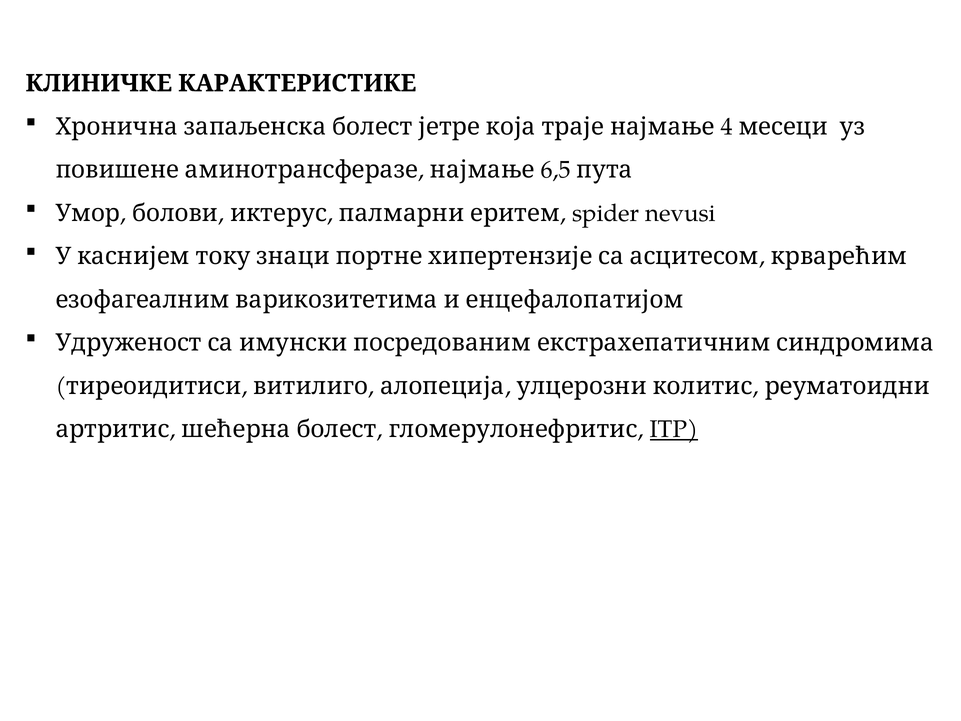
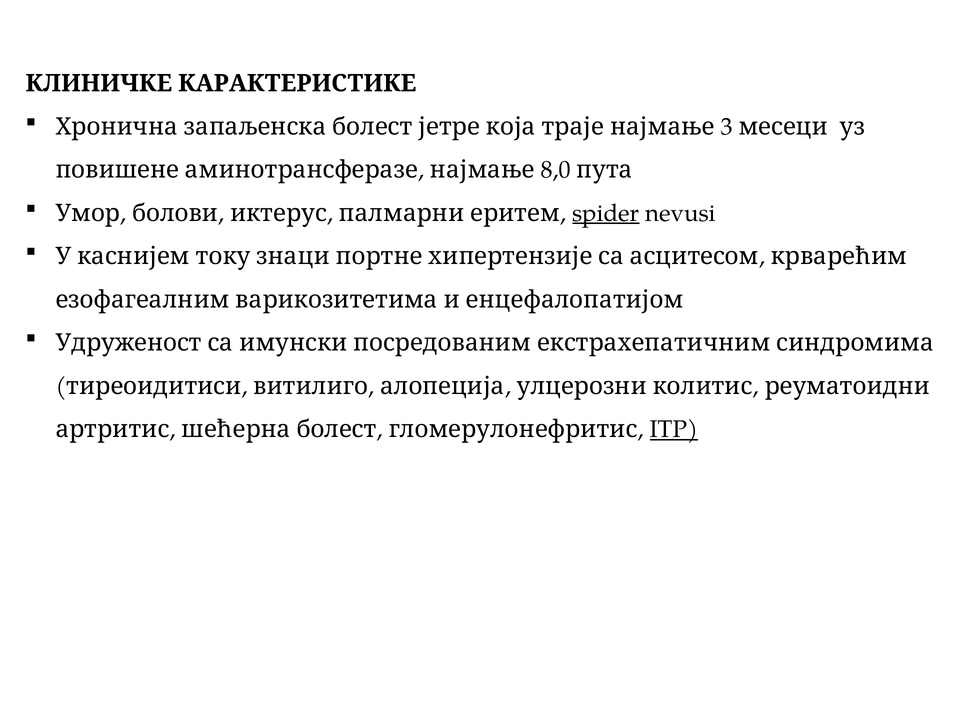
4: 4 -> 3
6,5: 6,5 -> 8,0
spider underline: none -> present
